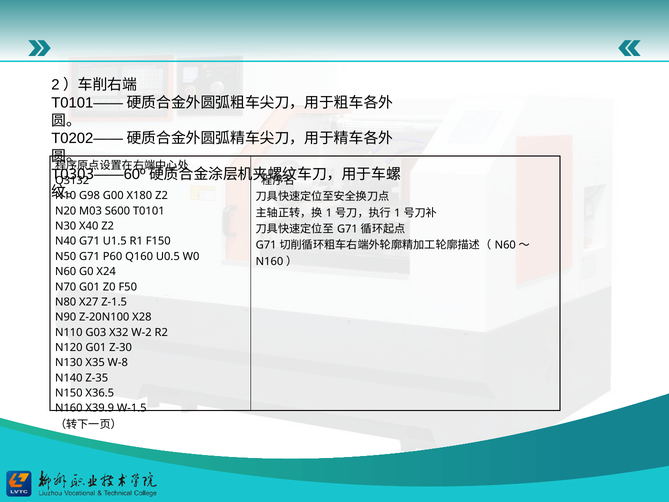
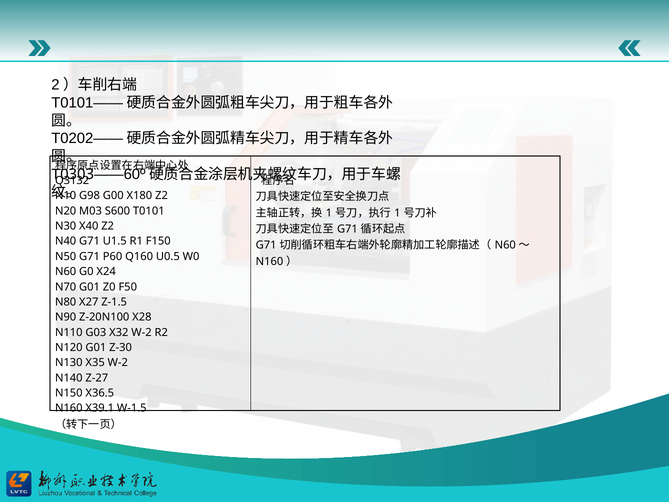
X35 W-8: W-8 -> W-2
Z-35: Z-35 -> Z-27
X39.9: X39.9 -> X39.1
